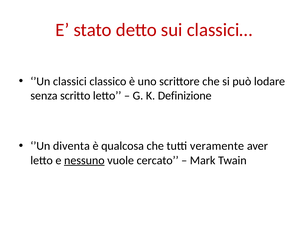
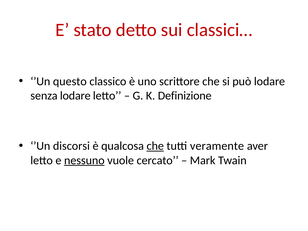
classici: classici -> questo
senza scritto: scritto -> lodare
diventa: diventa -> discorsi
che at (155, 146) underline: none -> present
